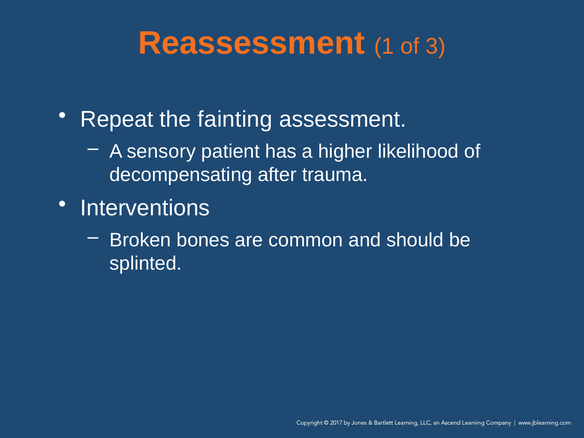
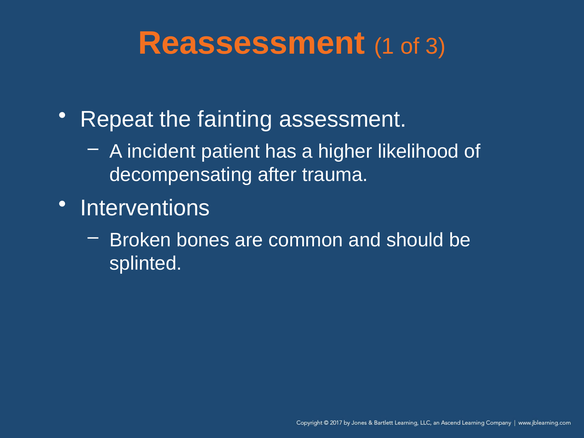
sensory: sensory -> incident
